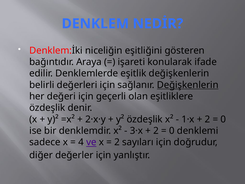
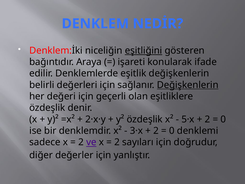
eşitliğini underline: none -> present
1·x: 1·x -> 5·x
4 at (81, 142): 4 -> 2
